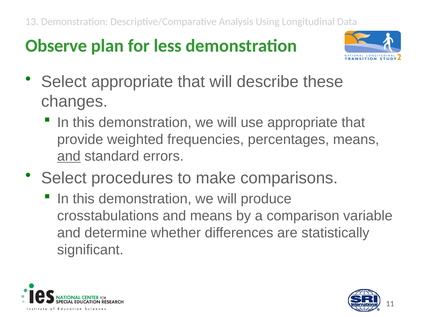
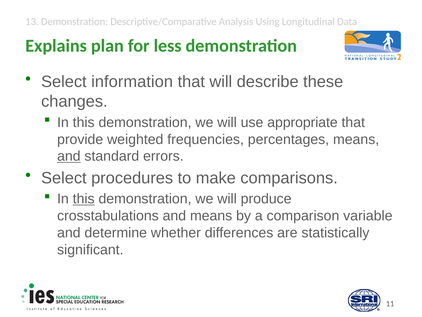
Observe: Observe -> Explains
Select appropriate: appropriate -> information
this at (84, 199) underline: none -> present
